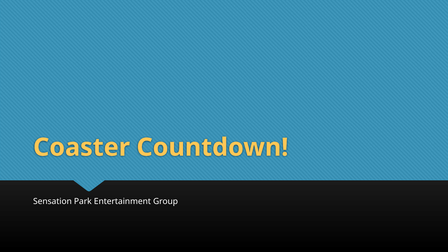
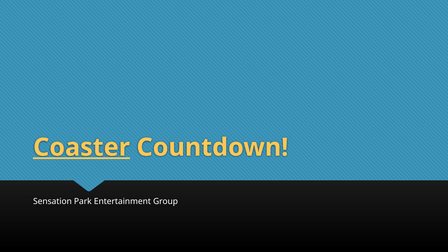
Coaster underline: none -> present
